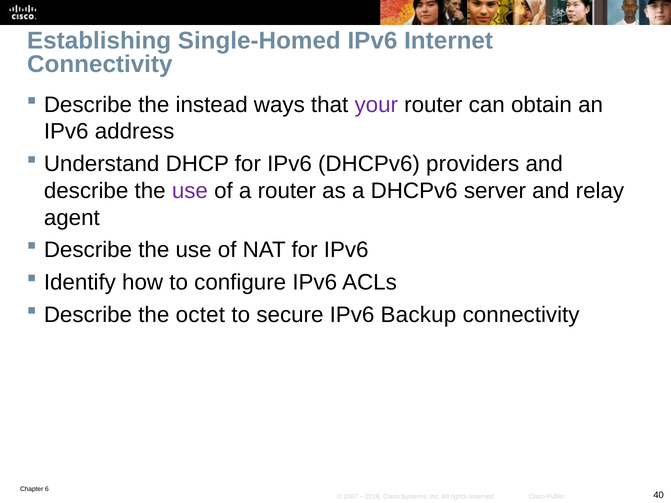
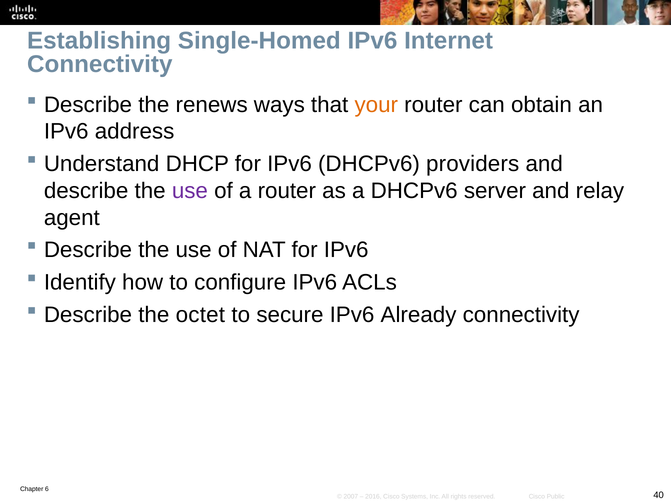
instead: instead -> renews
your colour: purple -> orange
Backup: Backup -> Already
